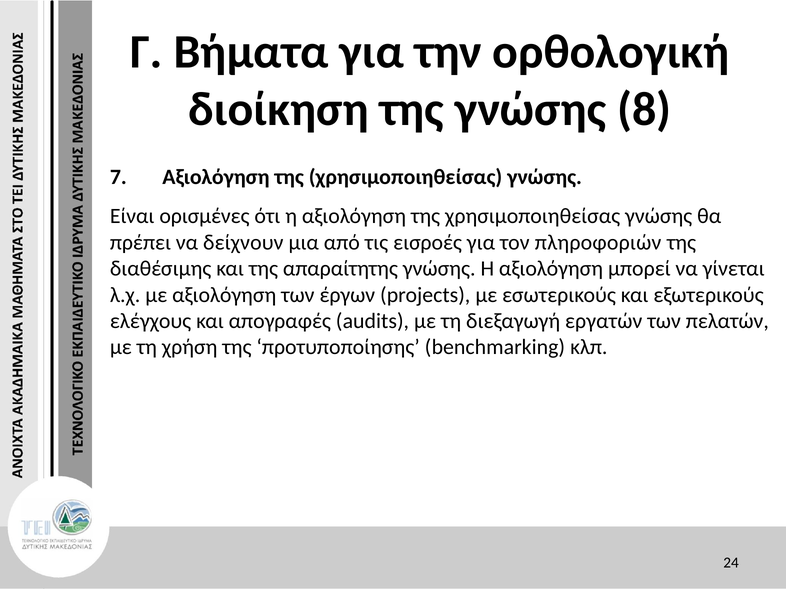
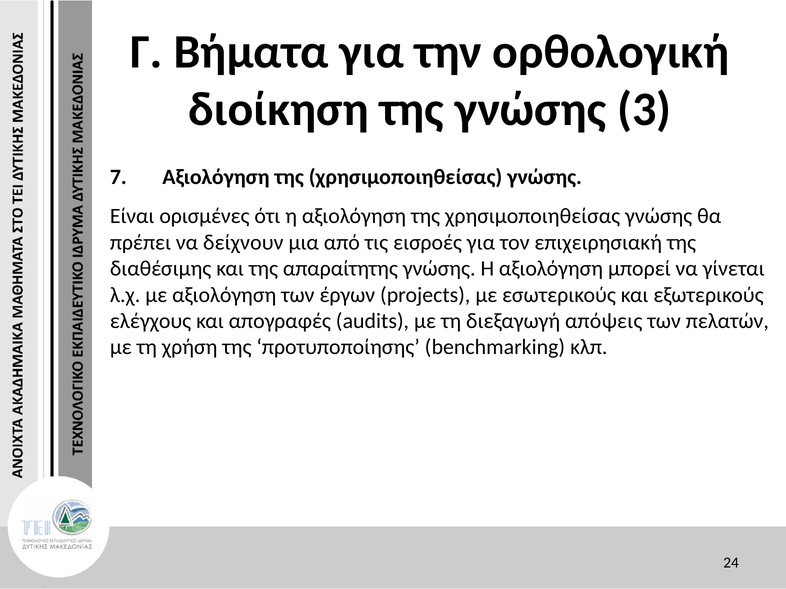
8: 8 -> 3
πληροφοριών: πληροφοριών -> επιχειρησιακή
εργατών: εργατών -> απόψεις
